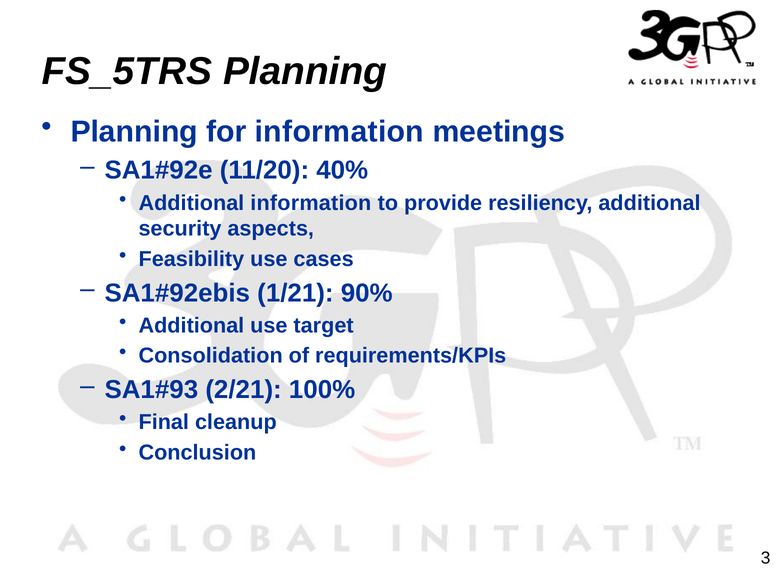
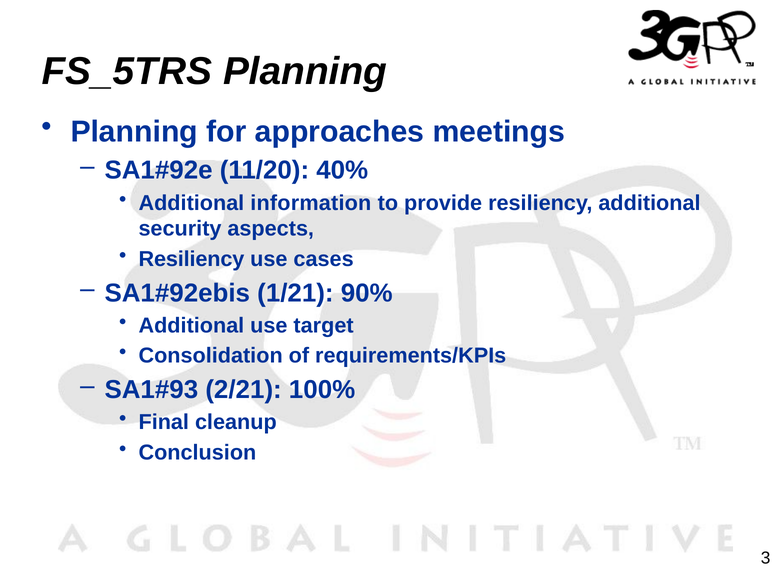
for information: information -> approaches
Feasibility at (191, 259): Feasibility -> Resiliency
